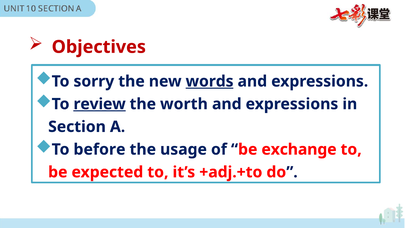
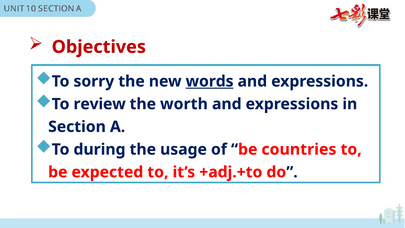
review underline: present -> none
before: before -> during
exchange: exchange -> countries
